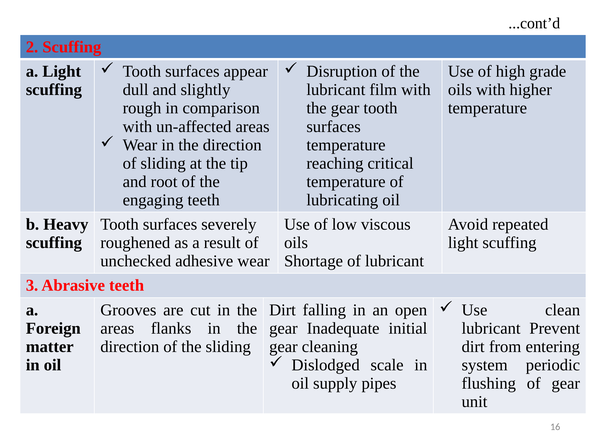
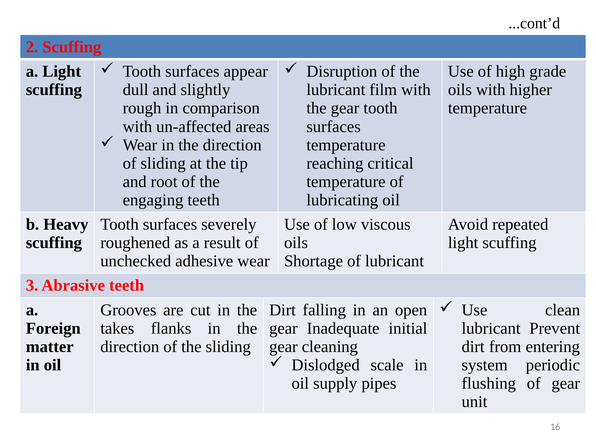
areas at (117, 328): areas -> takes
